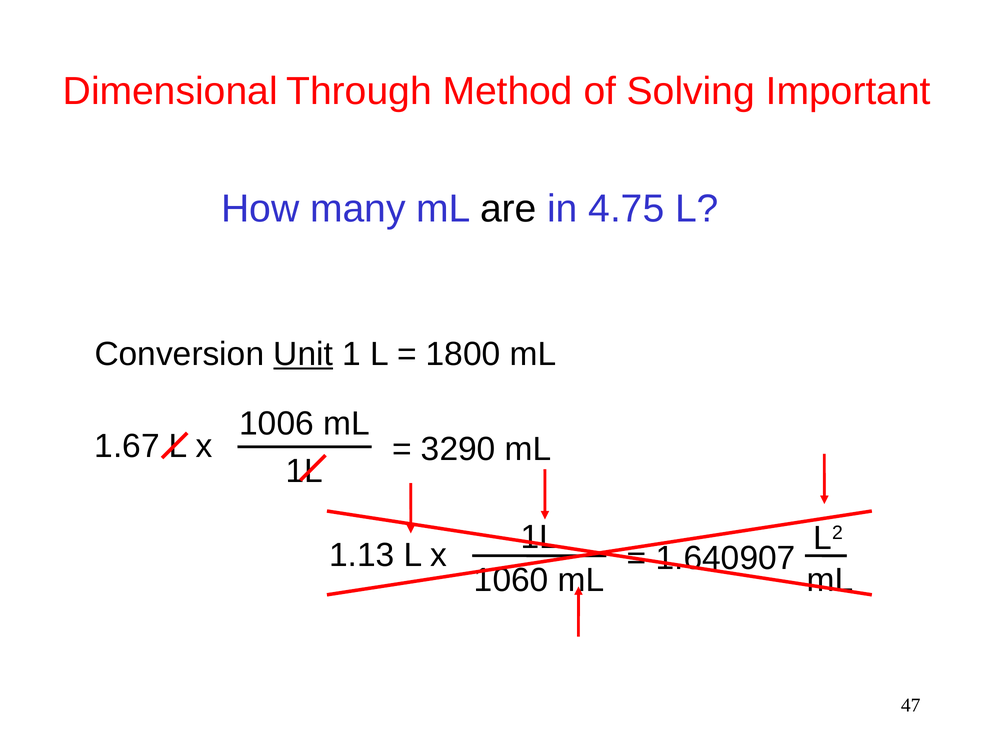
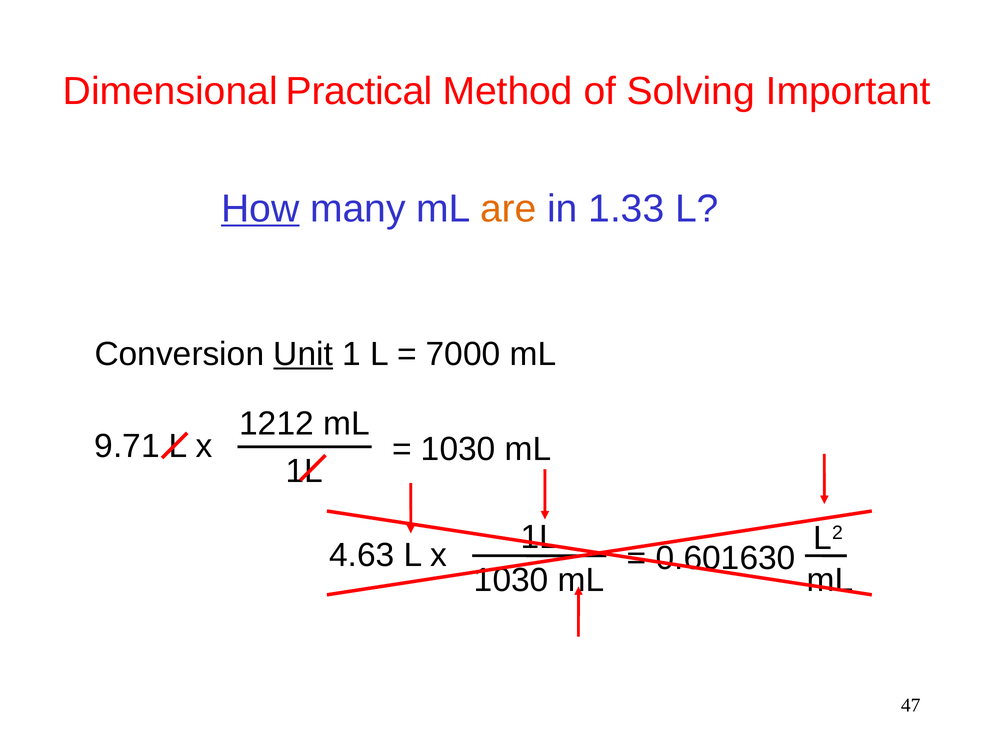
Through: Through -> Practical
How underline: none -> present
are colour: black -> orange
4.75: 4.75 -> 1.33
1800: 1800 -> 7000
1006: 1006 -> 1212
1.67: 1.67 -> 9.71
3290 at (458, 449): 3290 -> 1030
1.13: 1.13 -> 4.63
1.640907: 1.640907 -> 0.601630
1060 at (511, 581): 1060 -> 1030
